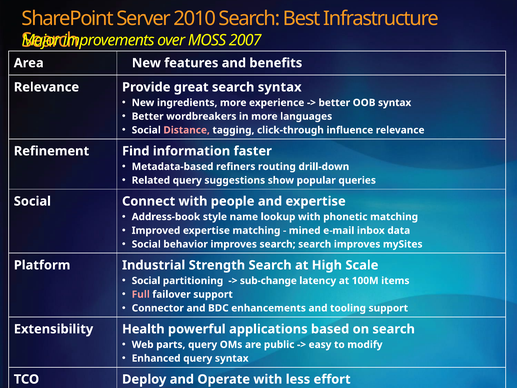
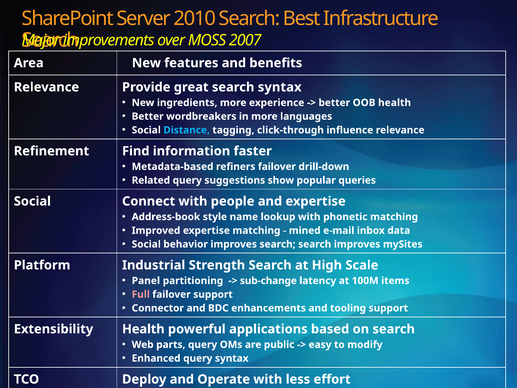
OOB syntax: syntax -> health
Distance colour: pink -> light blue
refiners routing: routing -> failover
Social at (146, 281): Social -> Panel
